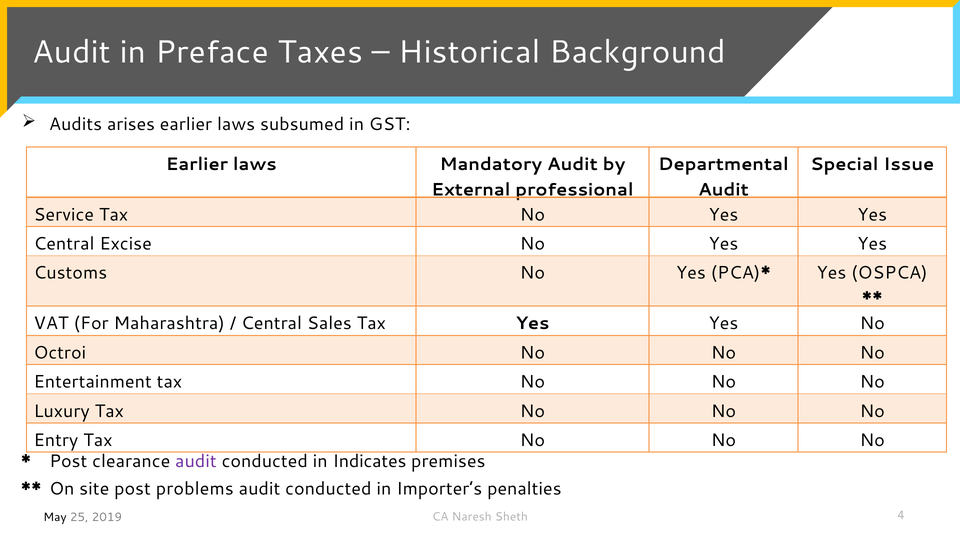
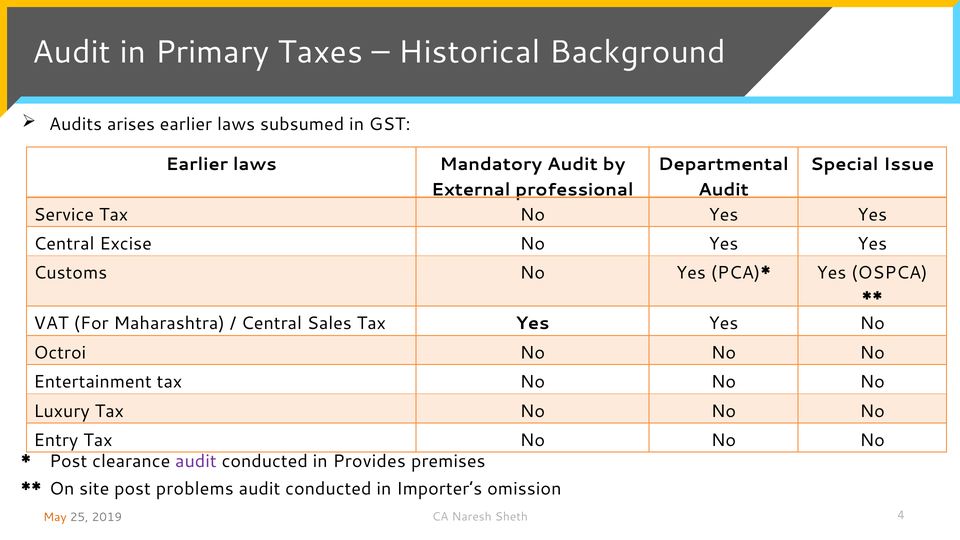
Preface: Preface -> Primary
Indicates: Indicates -> Provides
penalties: penalties -> omission
May colour: black -> orange
